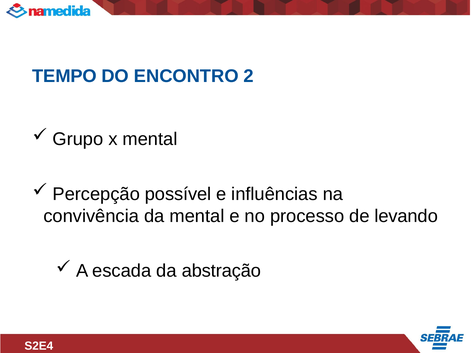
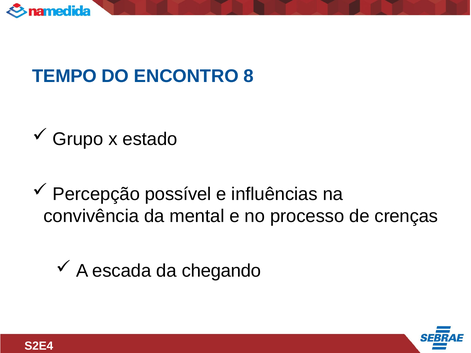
2: 2 -> 8
x mental: mental -> estado
levando: levando -> crenças
abstração: abstração -> chegando
